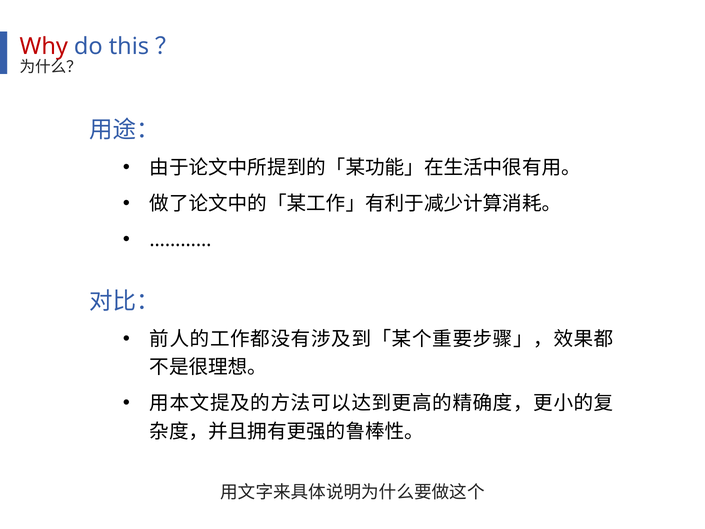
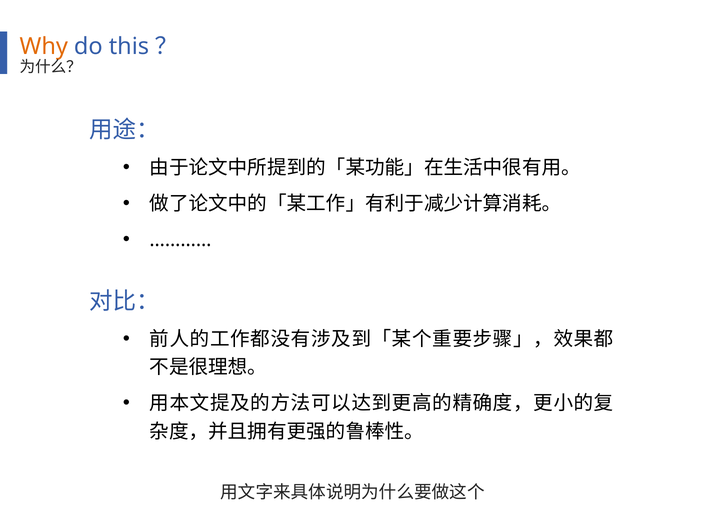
Why colour: red -> orange
